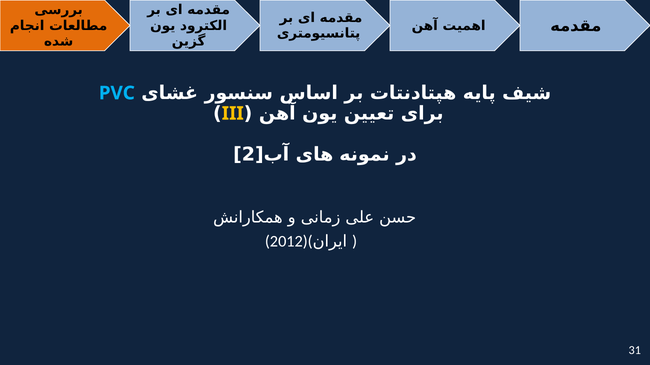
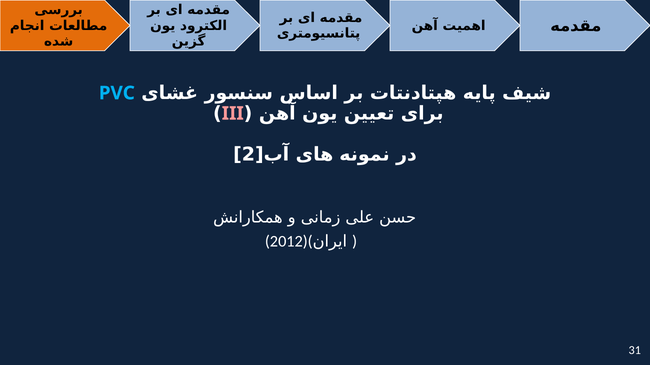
III colour: yellow -> pink
